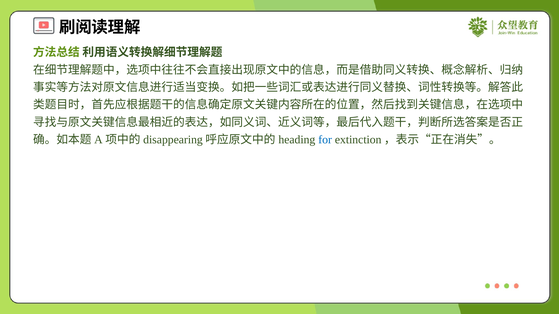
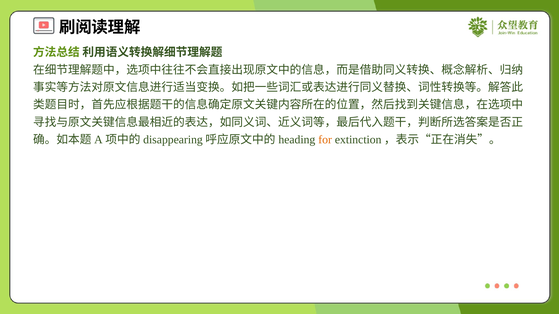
for colour: blue -> orange
